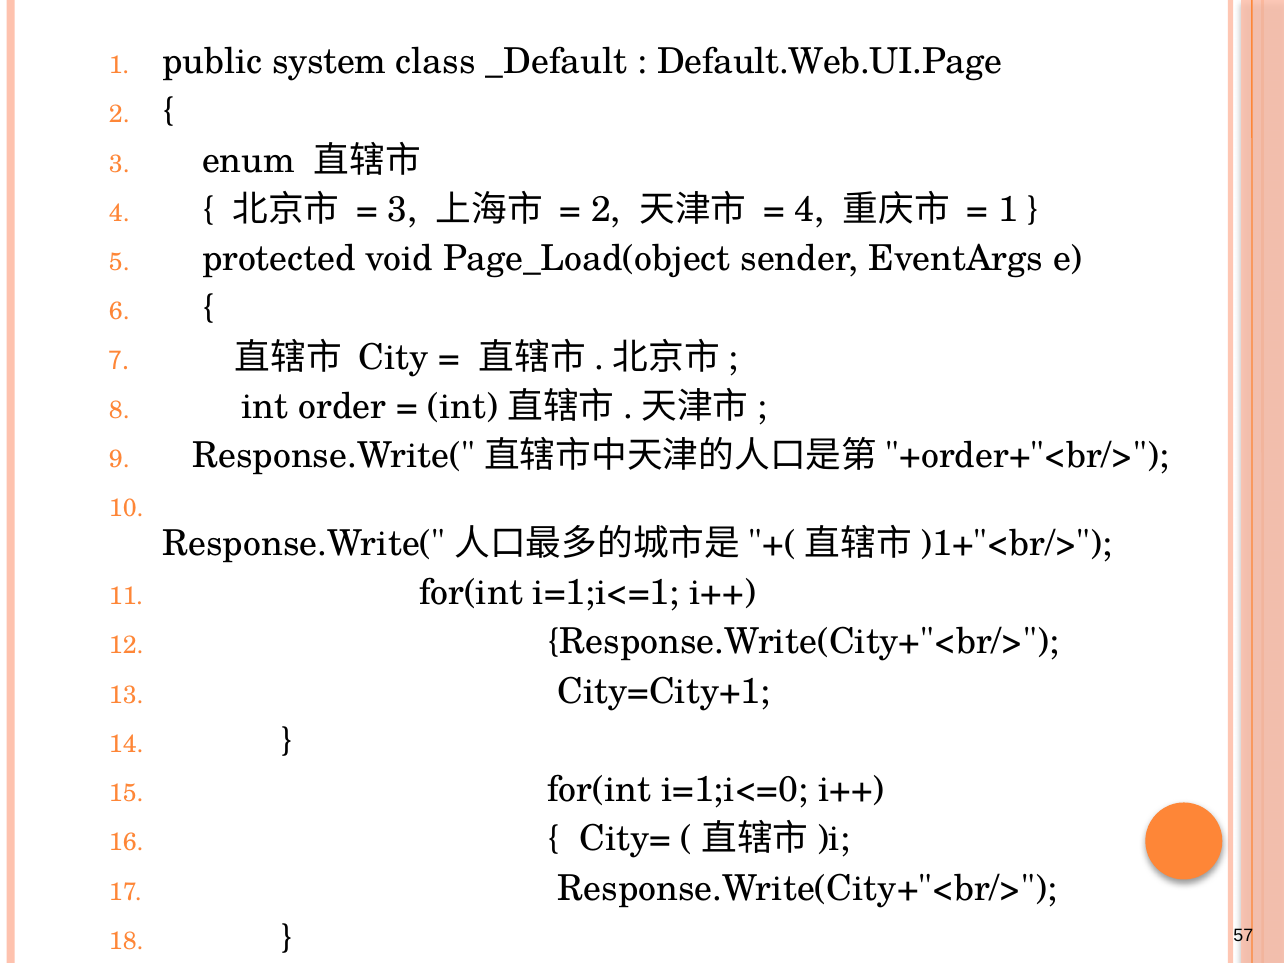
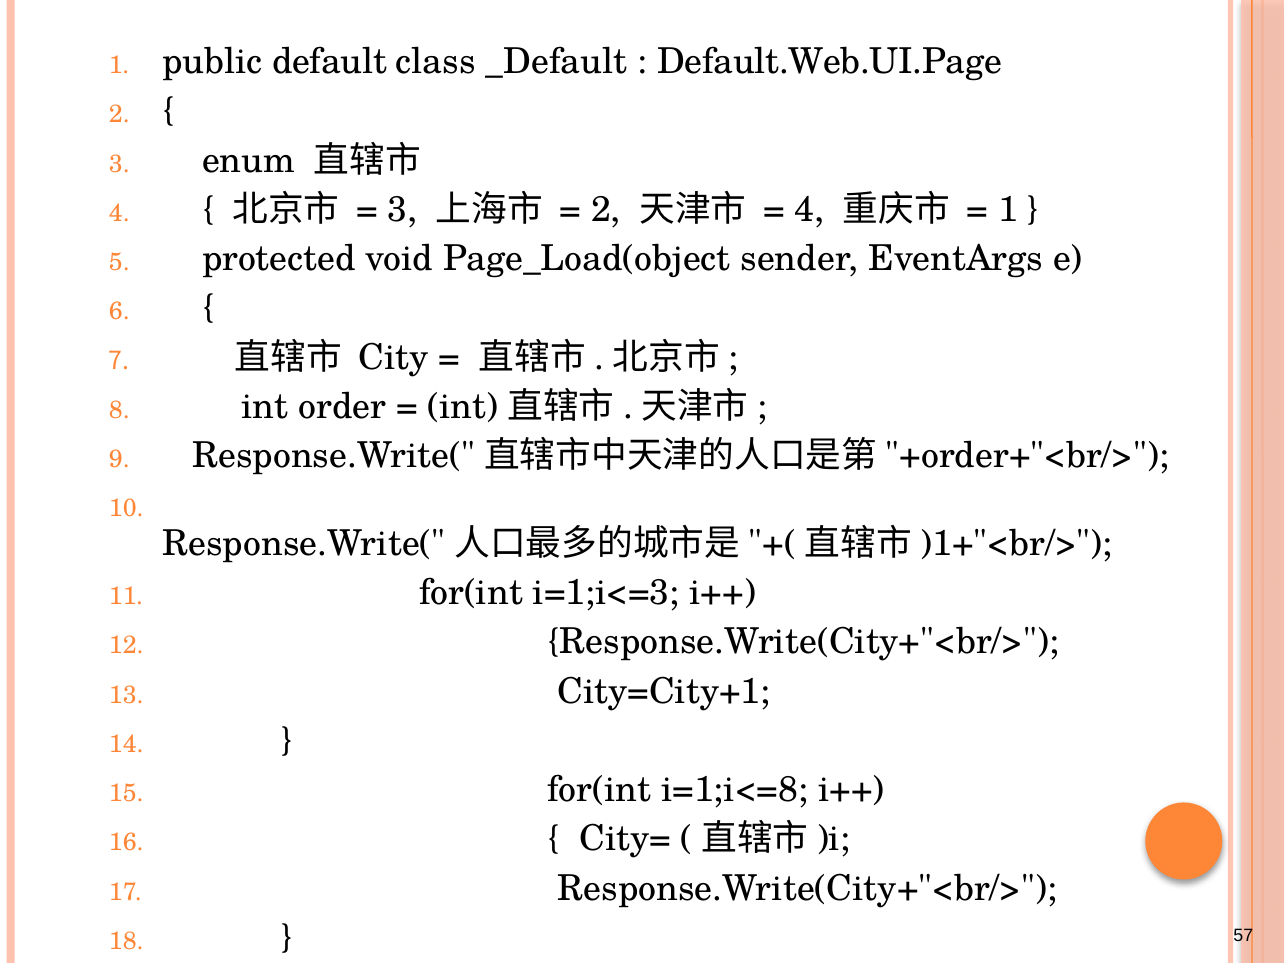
system: system -> default
i=1;i<=1: i=1;i<=1 -> i=1;i<=3
i=1;i<=0: i=1;i<=0 -> i=1;i<=8
